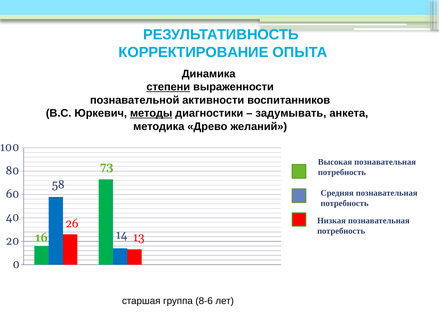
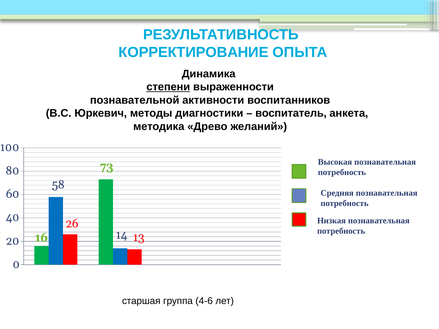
методы underline: present -> none
задумывать: задумывать -> воспитатель
8-6: 8-6 -> 4-6
